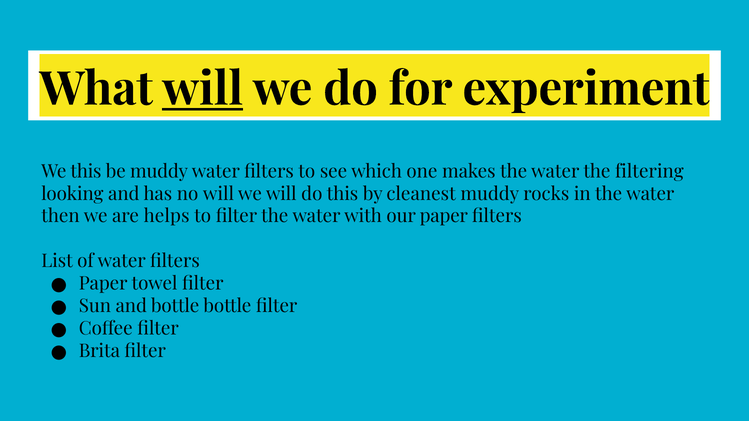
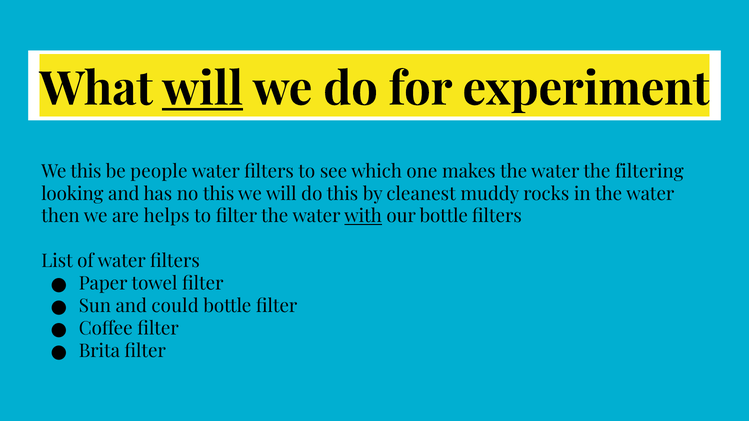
be muddy: muddy -> people
no will: will -> this
with underline: none -> present
our paper: paper -> bottle
and bottle: bottle -> could
